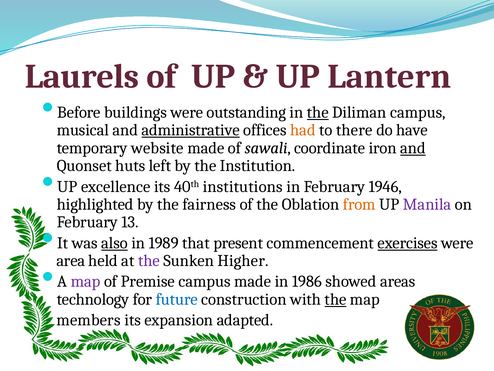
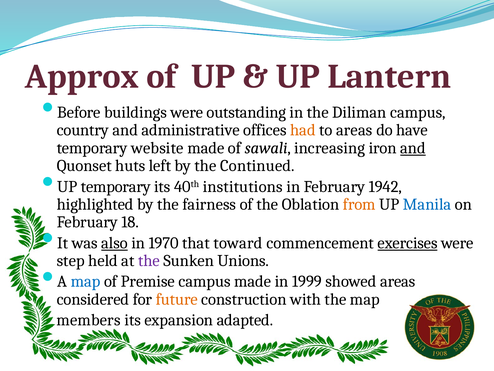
Laurels: Laurels -> Approx
the at (318, 112) underline: present -> none
musical: musical -> country
administrative underline: present -> none
to there: there -> areas
coordinate: coordinate -> increasing
Institution: Institution -> Continued
UP excellence: excellence -> temporary
1946: 1946 -> 1942
Manila colour: purple -> blue
13: 13 -> 18
1989: 1989 -> 1970
present: present -> toward
area: area -> step
Higher: Higher -> Unions
map at (86, 281) colour: purple -> blue
1986: 1986 -> 1999
technology: technology -> considered
future colour: blue -> orange
the at (336, 299) underline: present -> none
